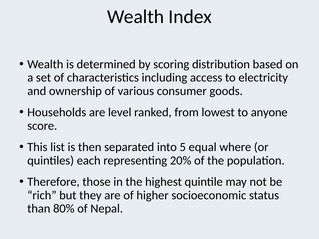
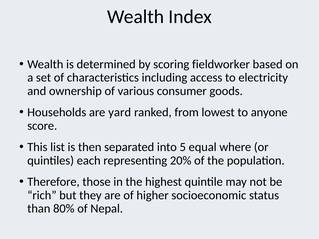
distribution: distribution -> fieldworker
level: level -> yard
